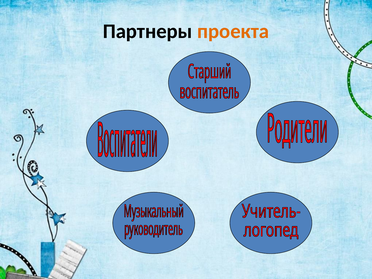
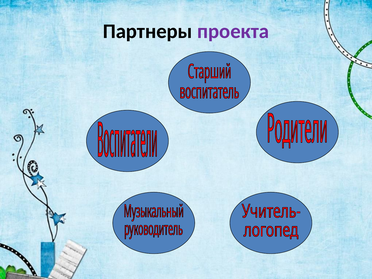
проекта colour: orange -> purple
